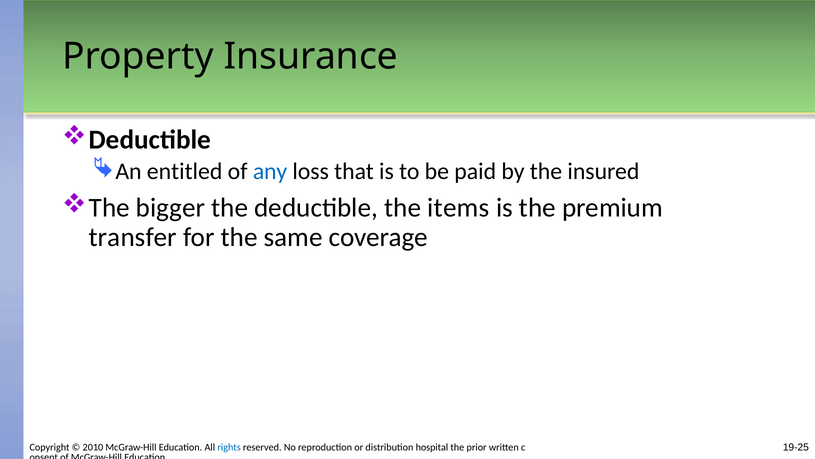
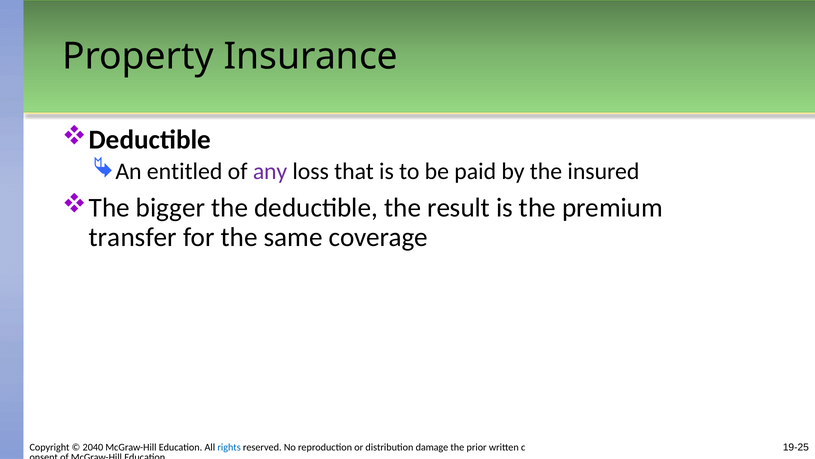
any colour: blue -> purple
items: items -> result
2010: 2010 -> 2040
hospital: hospital -> damage
